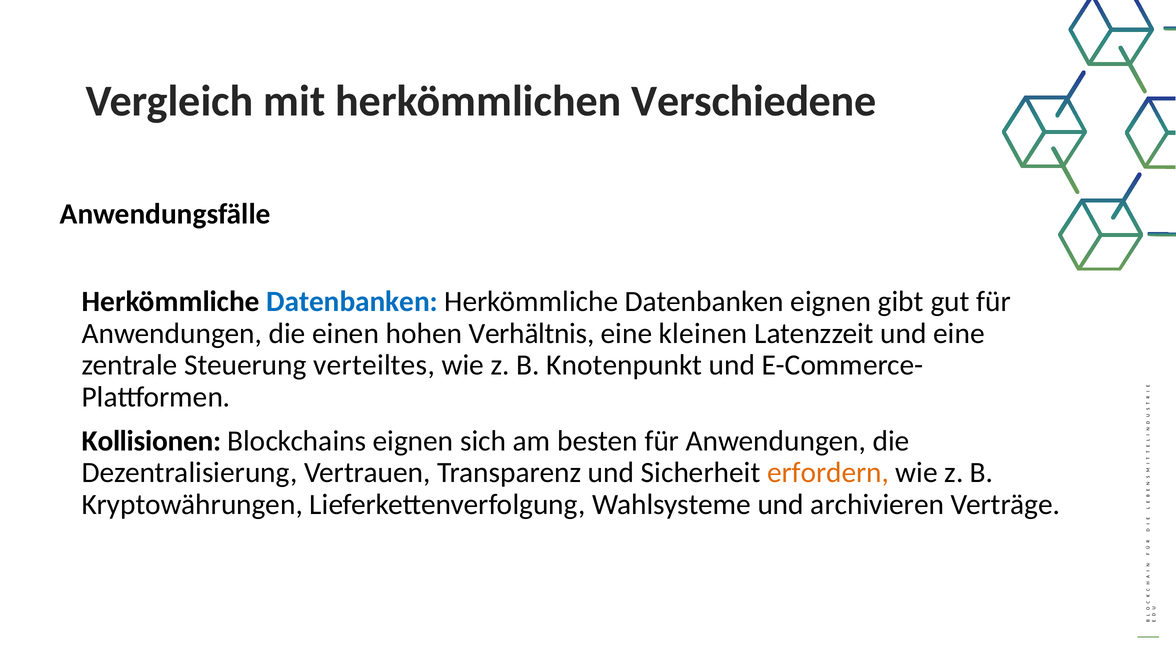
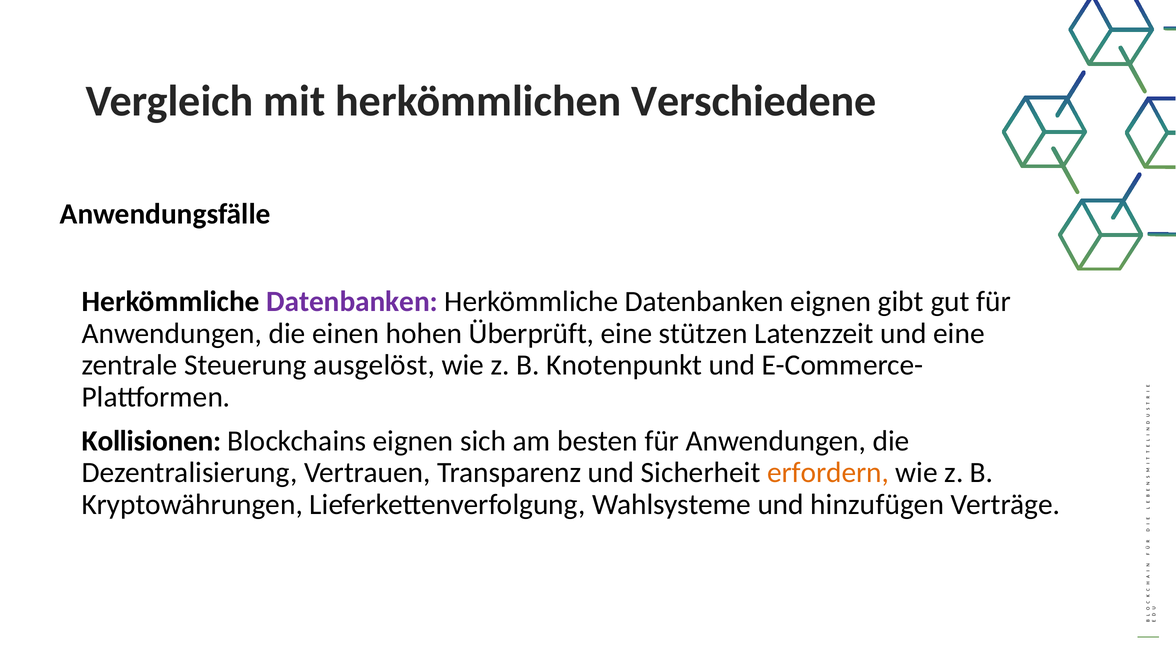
Datenbanken at (352, 302) colour: blue -> purple
Verhältnis: Verhältnis -> Überprüft
kleinen: kleinen -> stützen
verteiltes: verteiltes -> ausgelöst
archivieren: archivieren -> hinzufügen
